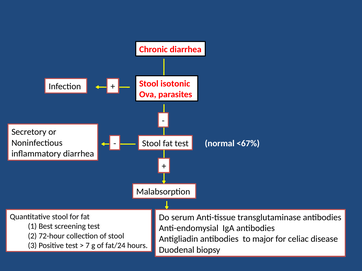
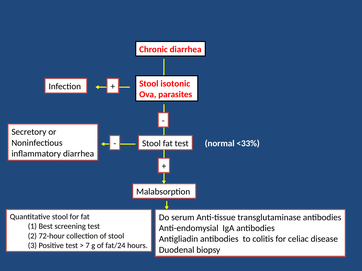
<67%: <67% -> <33%
major: major -> colitis
